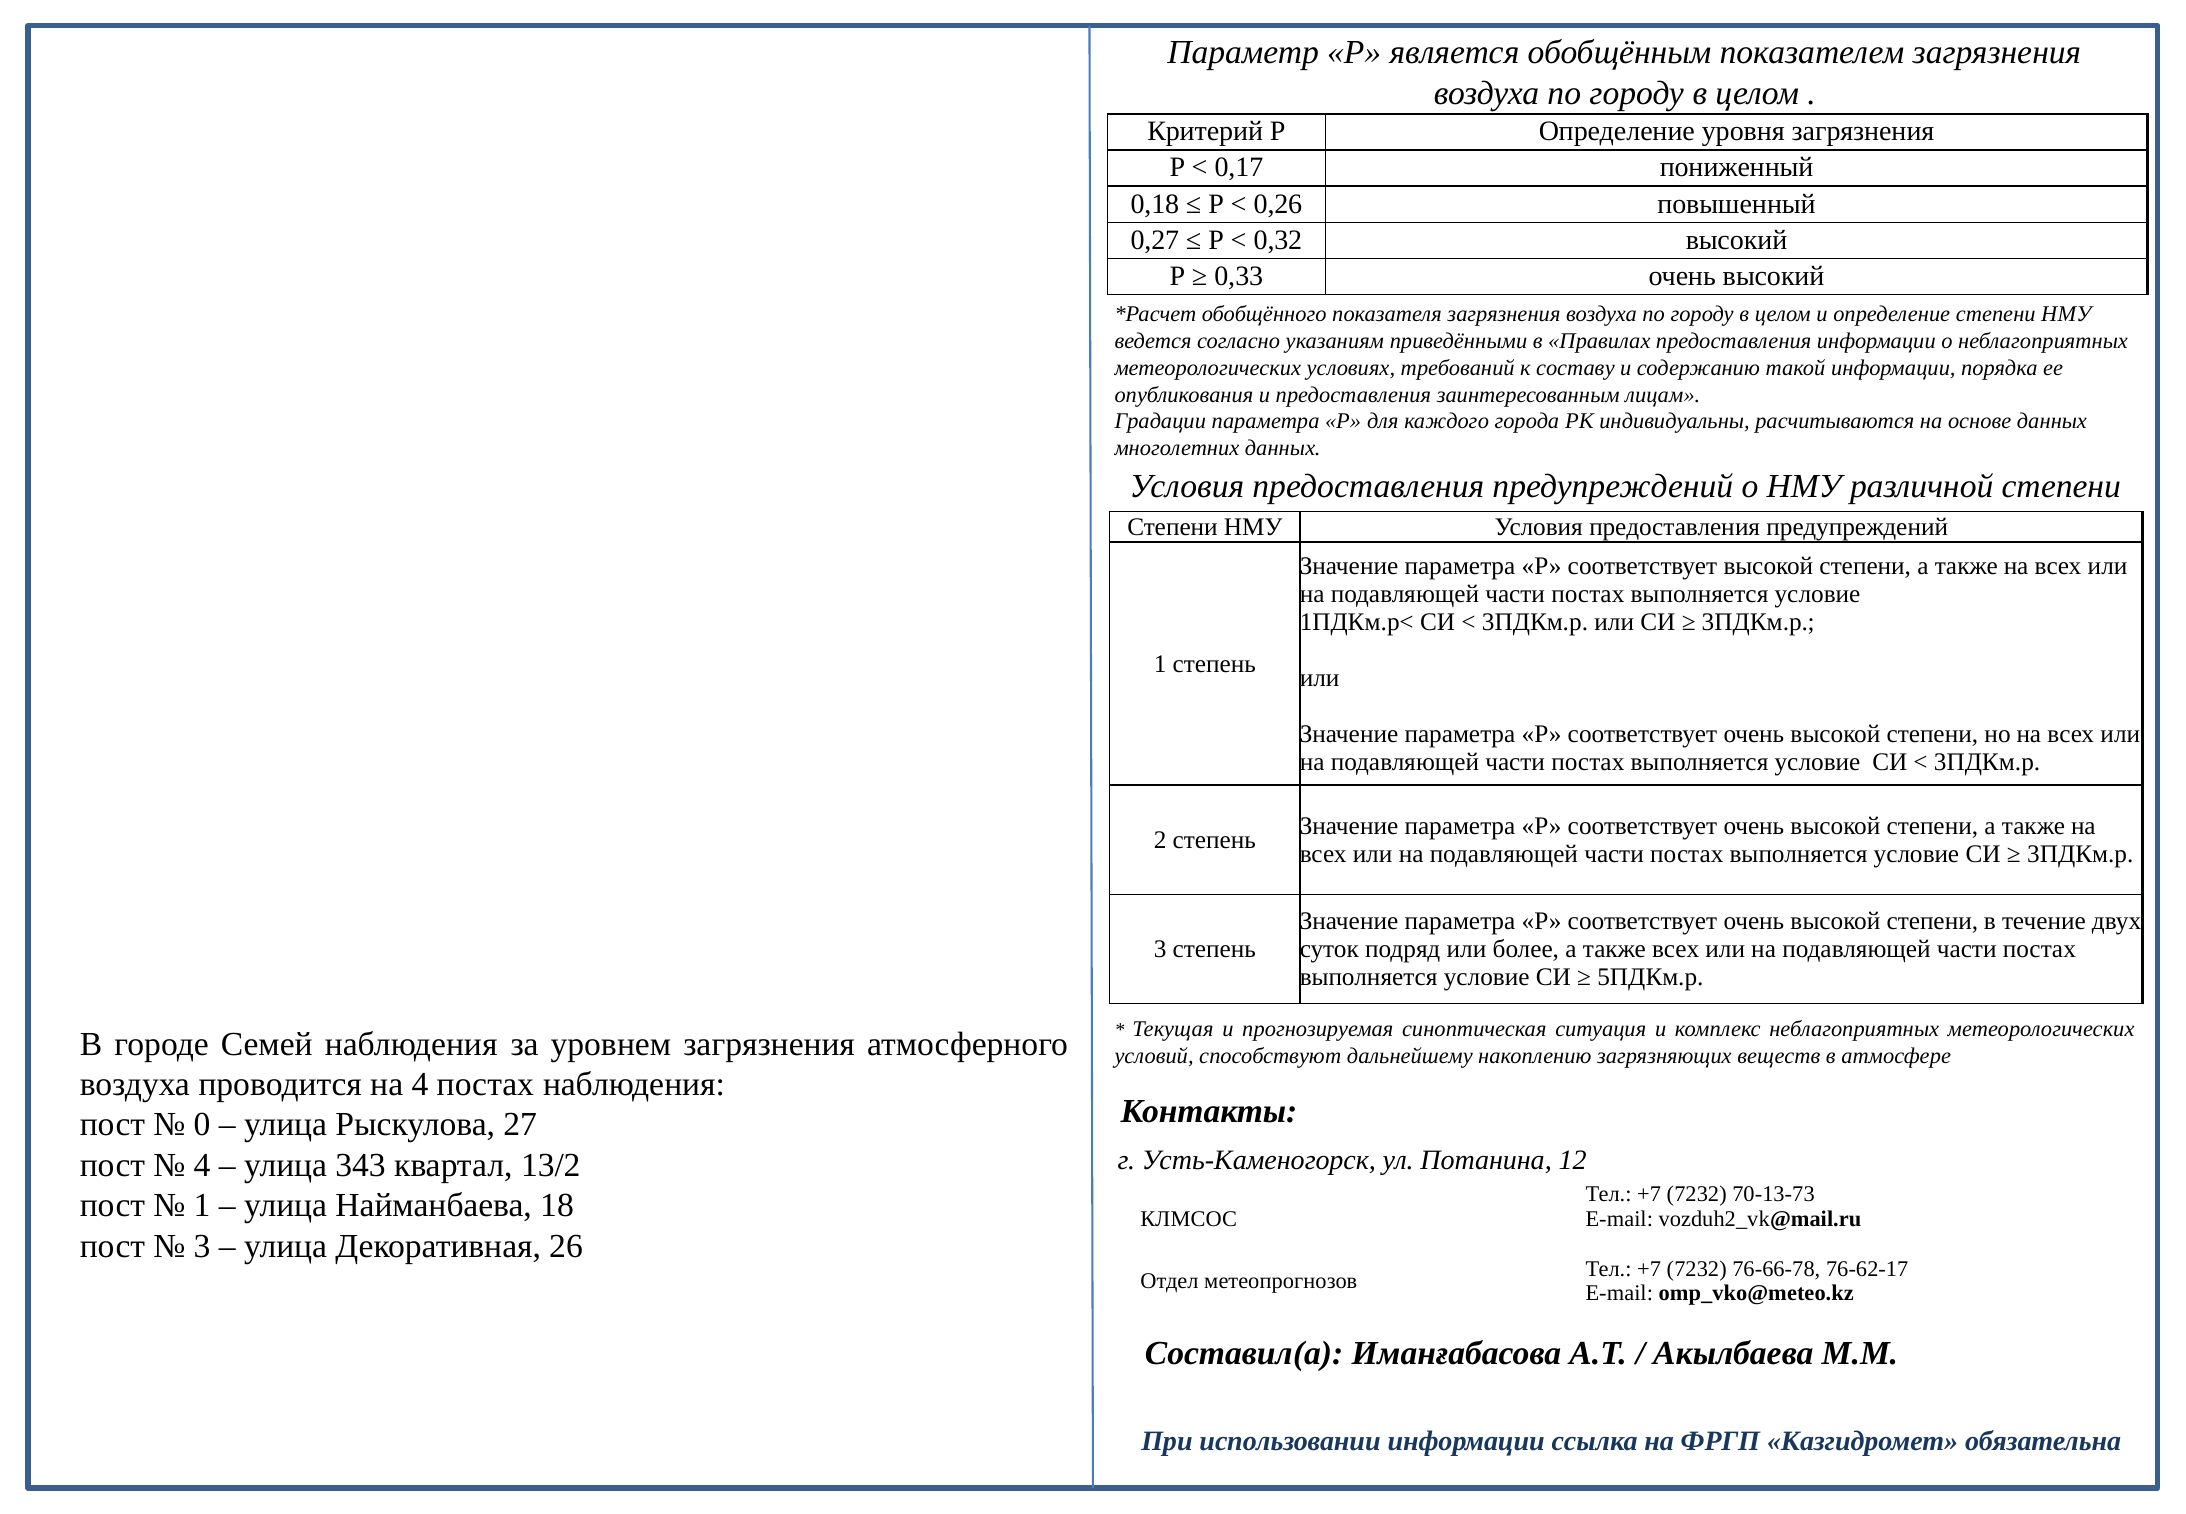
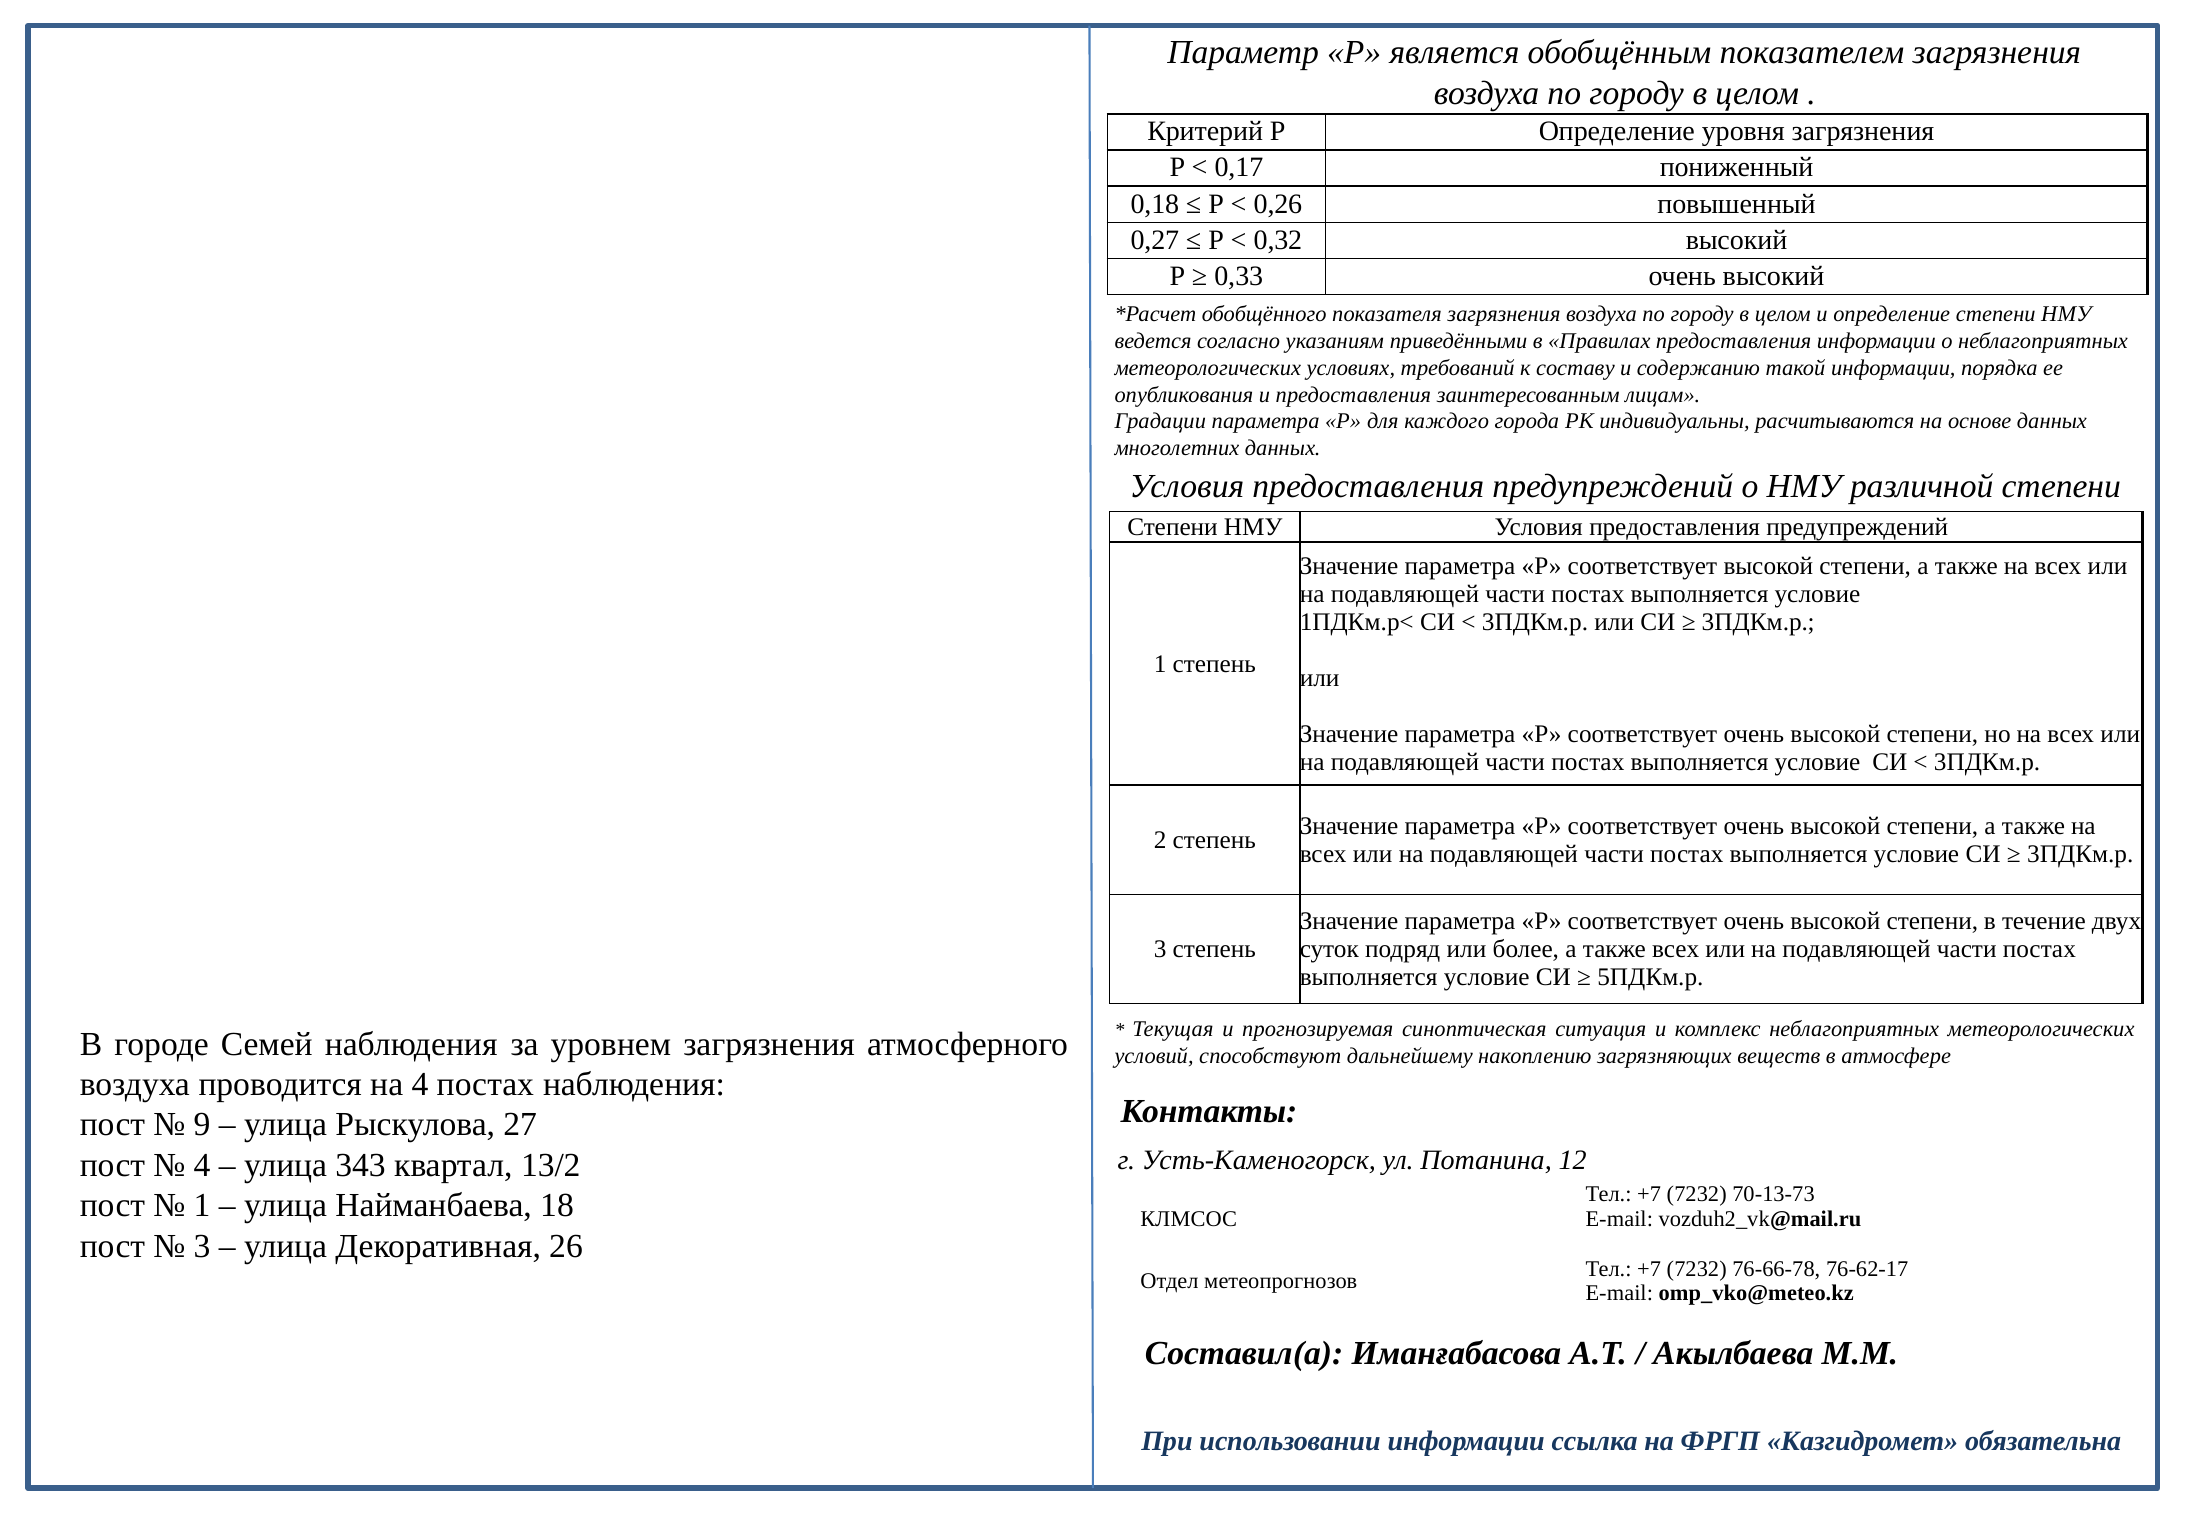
0: 0 -> 9
